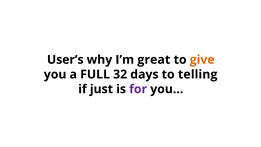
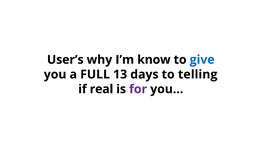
great: great -> know
give colour: orange -> blue
32: 32 -> 13
just: just -> real
